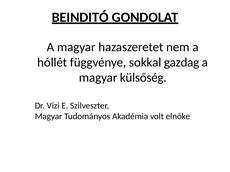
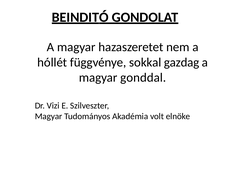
külsőség: külsőség -> gonddal
